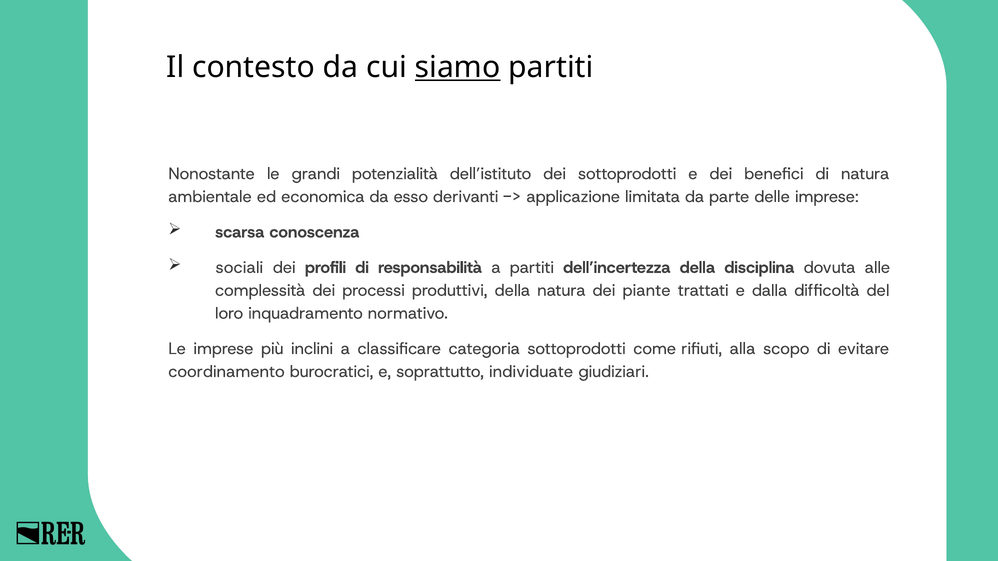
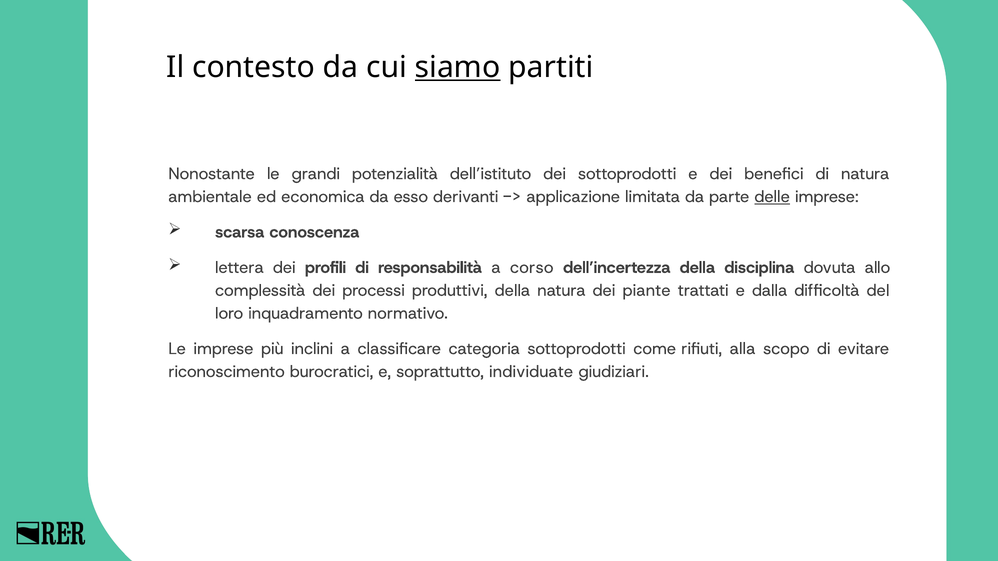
delle underline: none -> present
sociali: sociali -> lettera
a partiti: partiti -> corso
alle: alle -> allo
coordinamento: coordinamento -> riconoscimento
